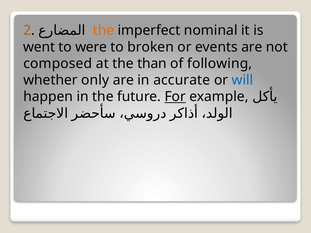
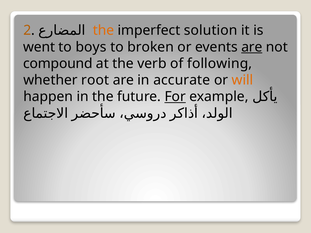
nominal: nominal -> solution
were: were -> boys
are at (252, 47) underline: none -> present
composed: composed -> compound
than: than -> verb
only: only -> root
will colour: blue -> orange
